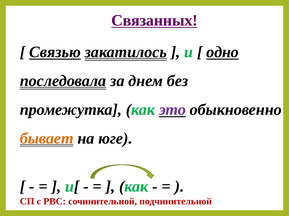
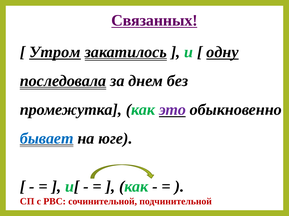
Связью: Связью -> Утром
одно: одно -> одну
бывает colour: orange -> blue
